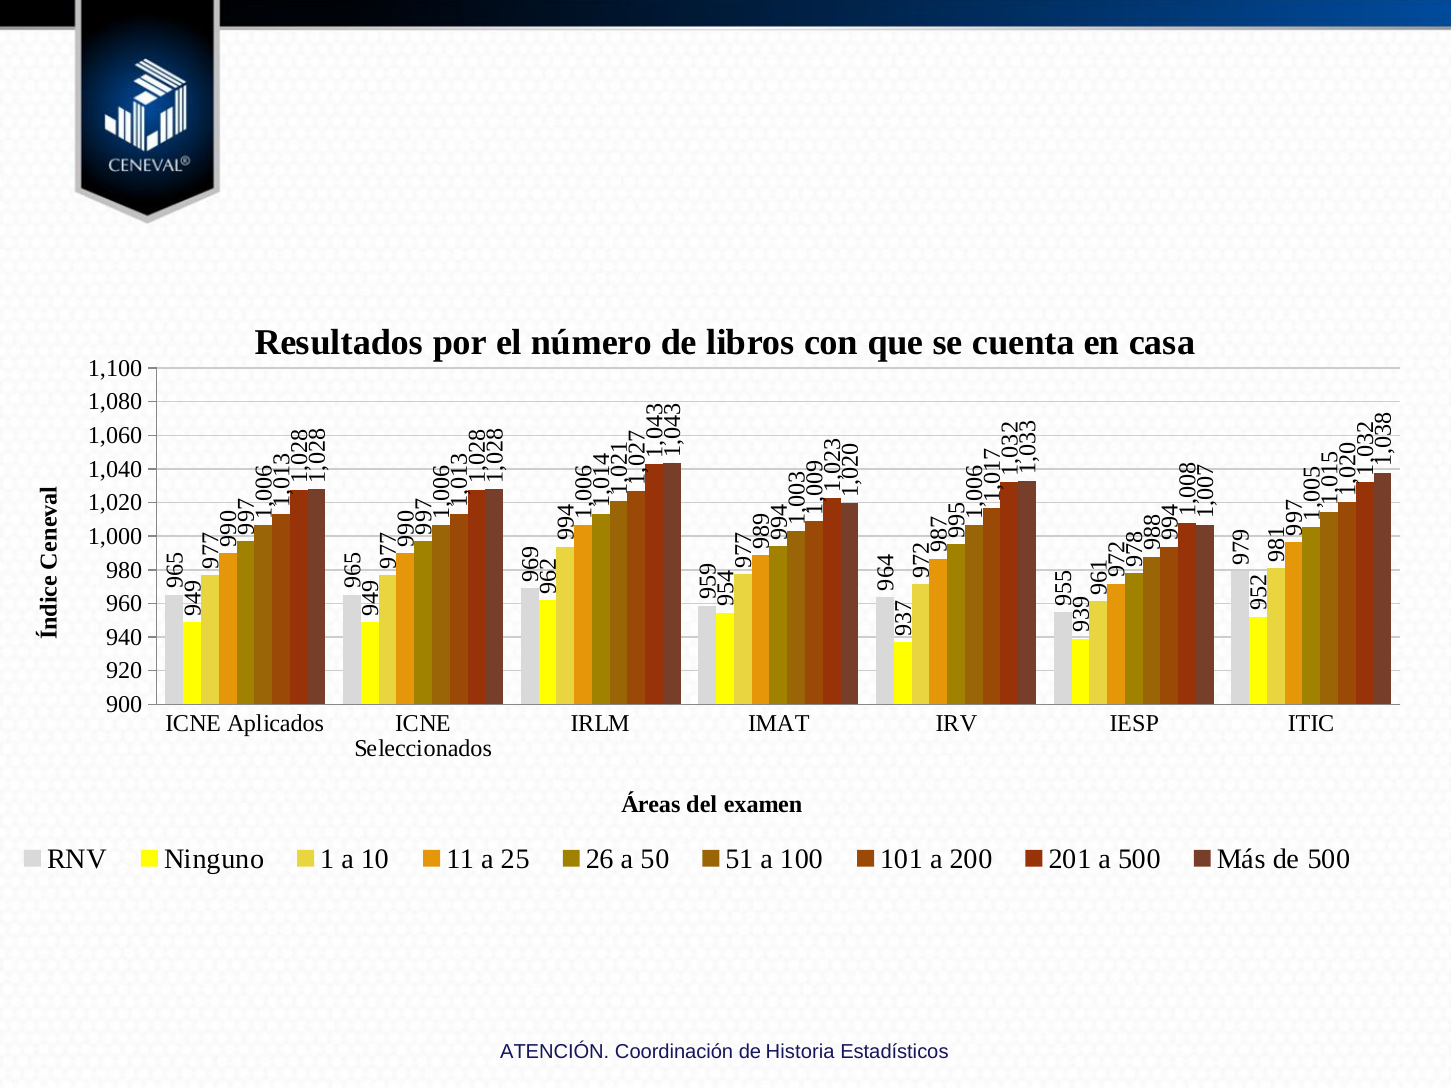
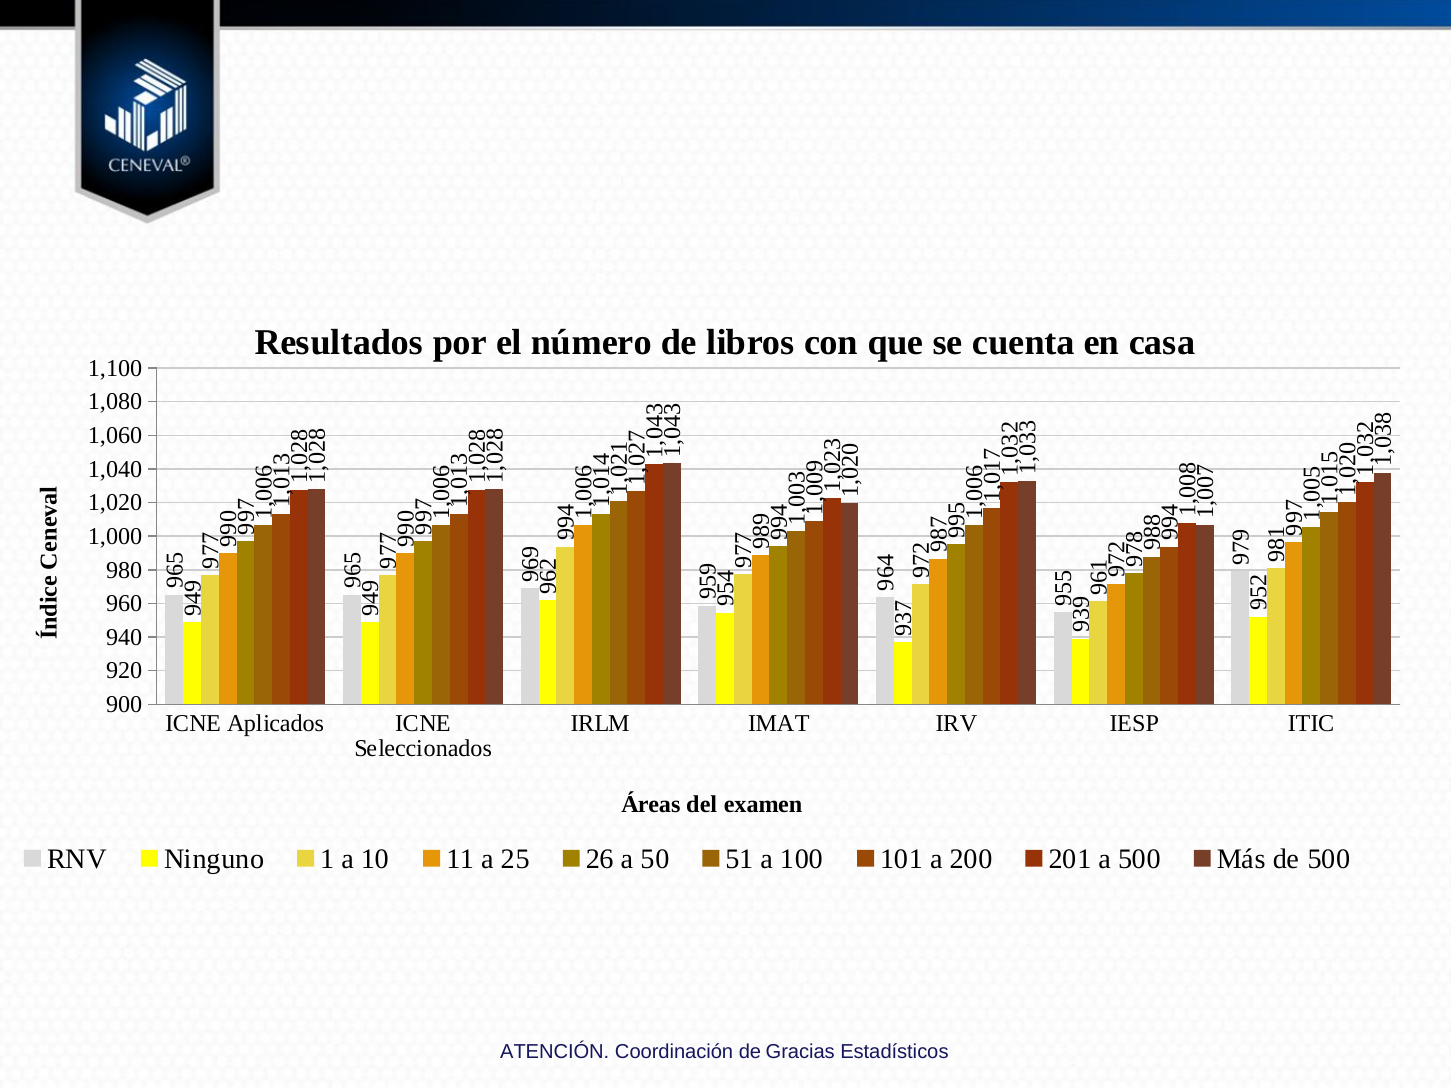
Historia: Historia -> Gracias
